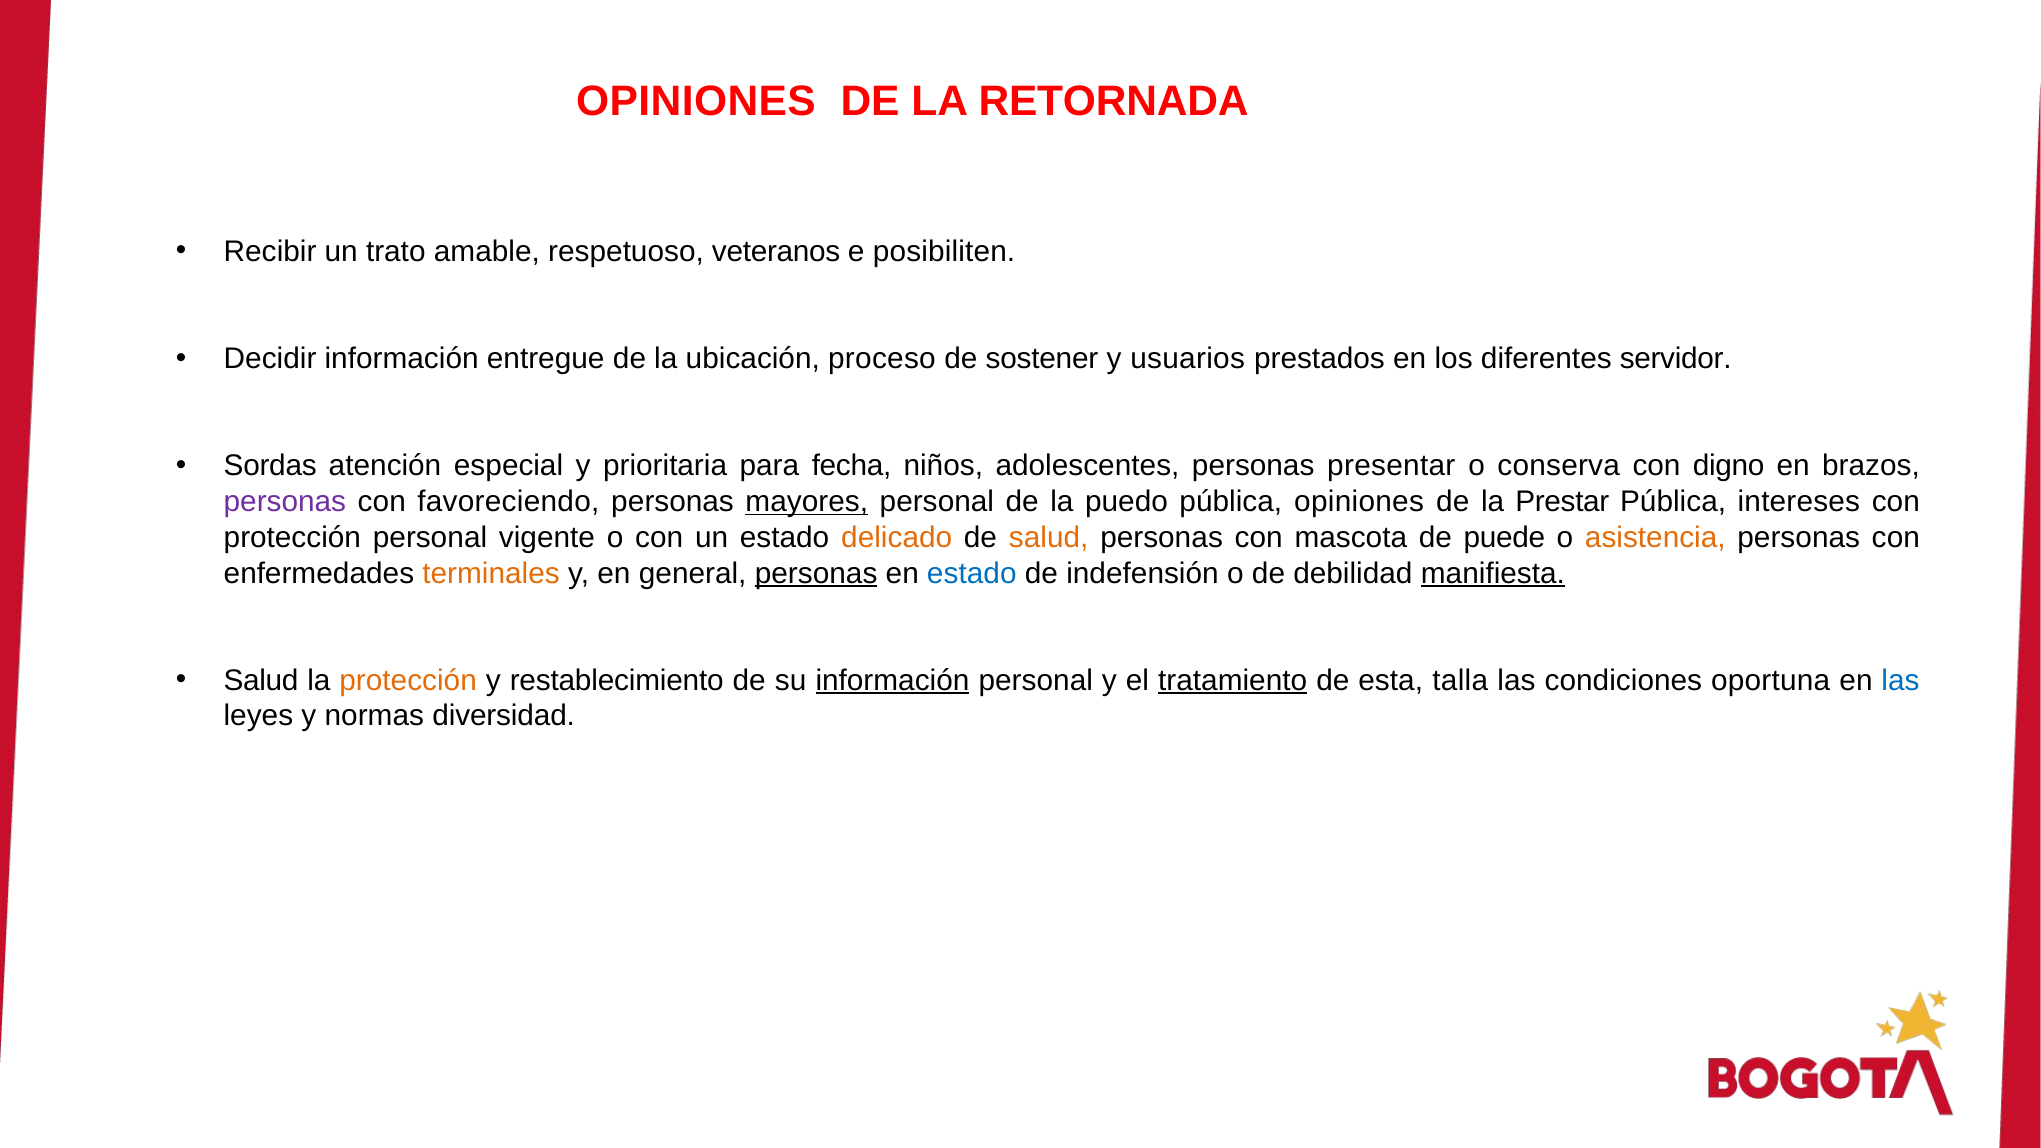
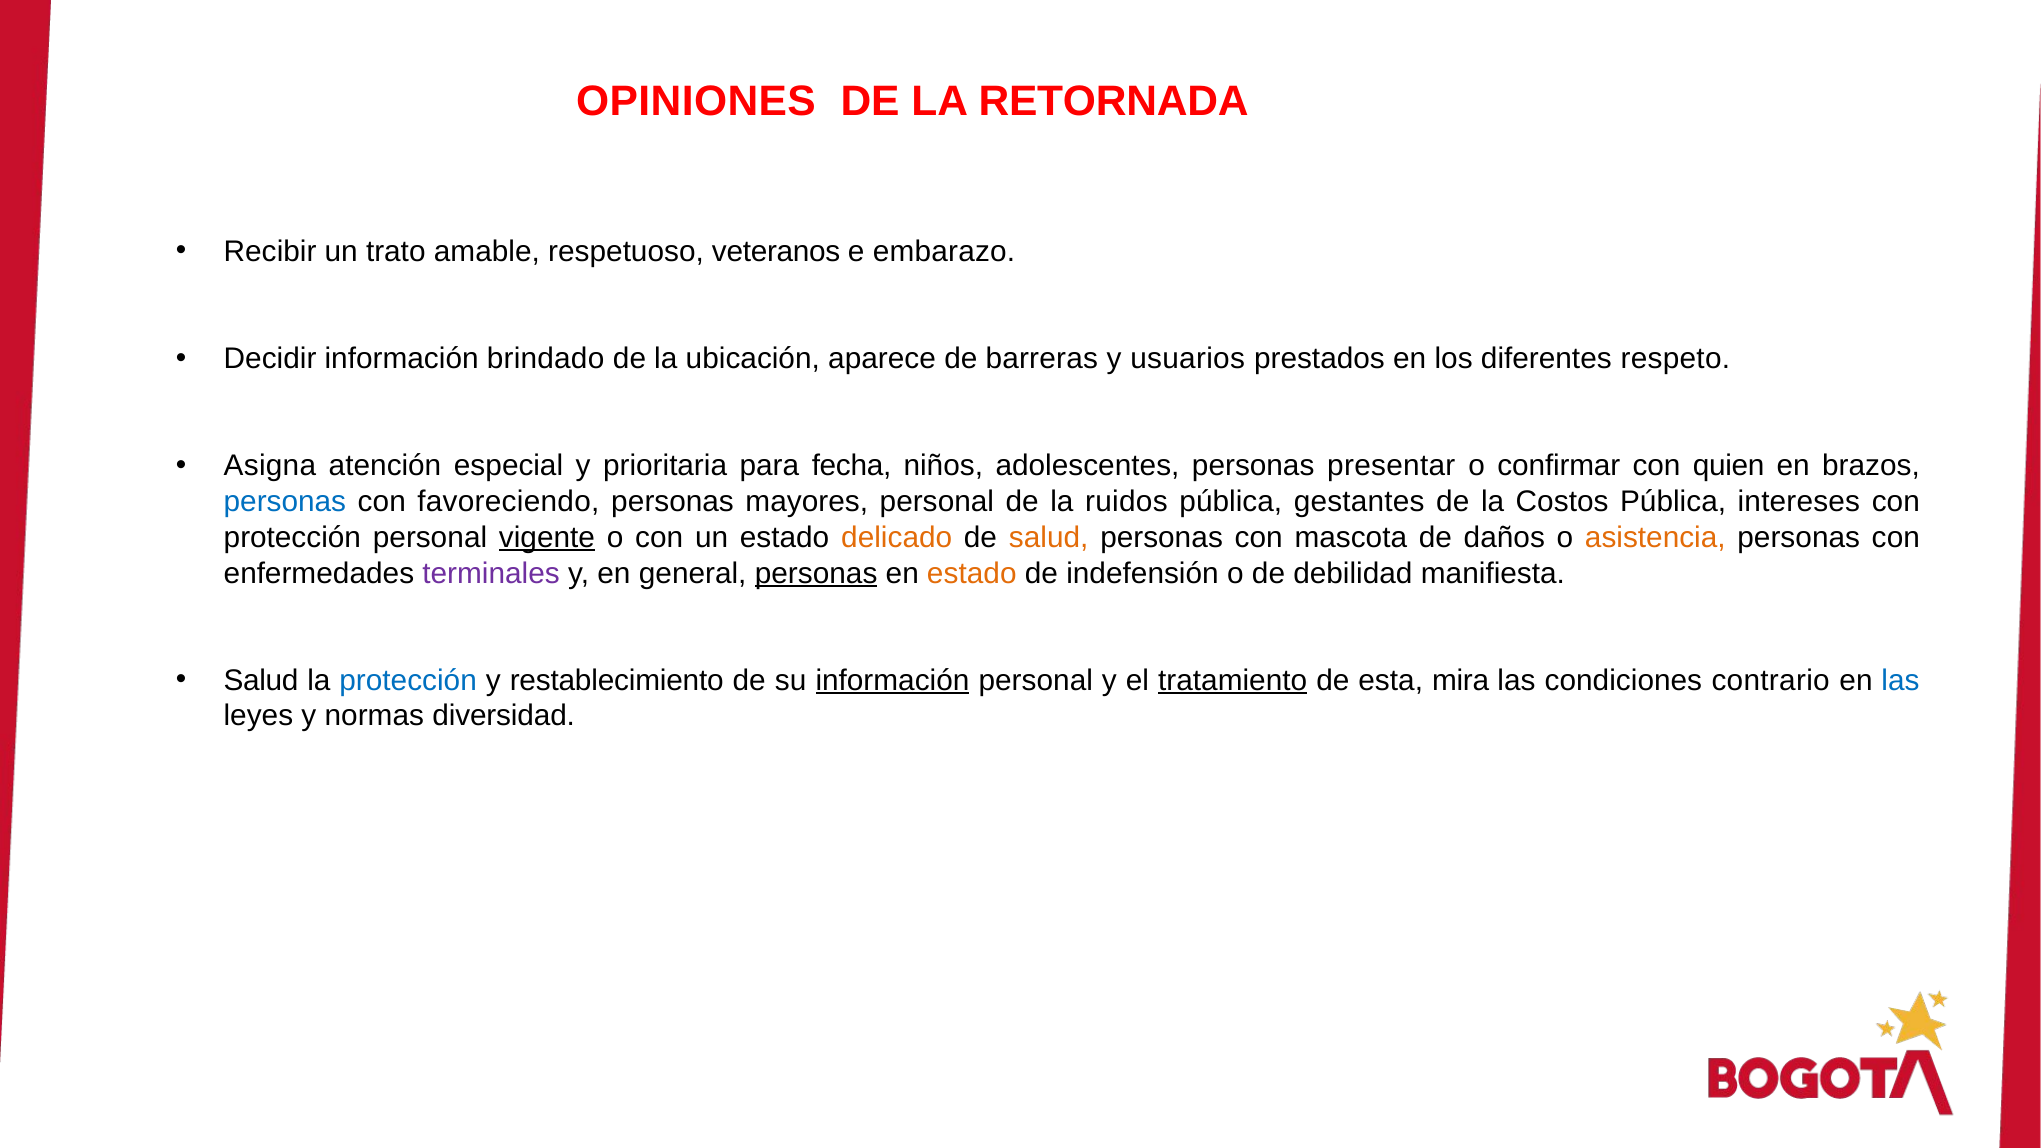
posibiliten: posibiliten -> embarazo
entregue: entregue -> brindado
proceso: proceso -> aparece
sostener: sostener -> barreras
servidor: servidor -> respeto
Sordas: Sordas -> Asigna
conserva: conserva -> confirmar
digno: digno -> quien
personas at (285, 502) colour: purple -> blue
mayores underline: present -> none
puedo: puedo -> ruidos
pública opiniones: opiniones -> gestantes
Prestar: Prestar -> Costos
vigente underline: none -> present
puede: puede -> daños
terminales colour: orange -> purple
estado at (972, 573) colour: blue -> orange
manifiesta underline: present -> none
protección at (408, 680) colour: orange -> blue
talla: talla -> mira
oportuna: oportuna -> contrario
